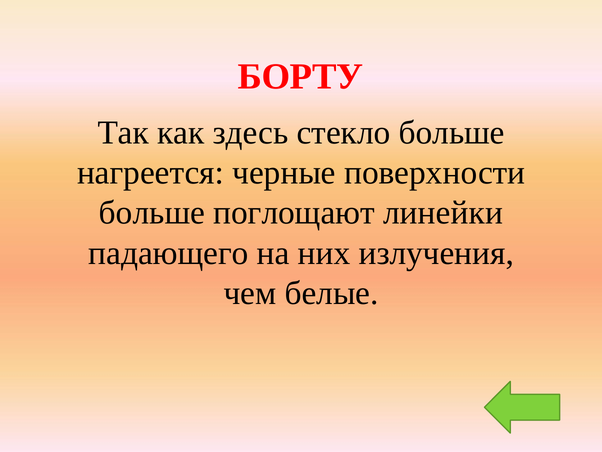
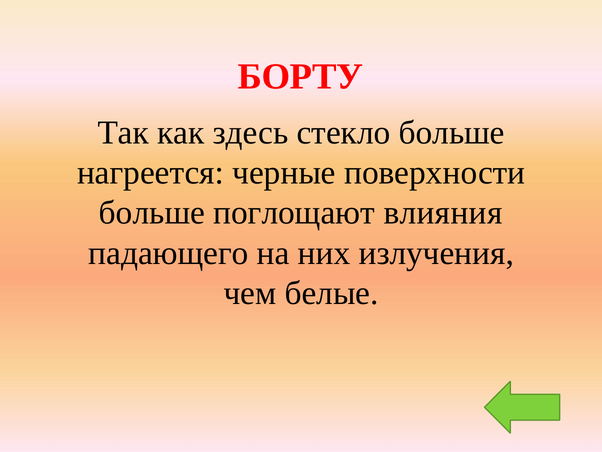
линейки: линейки -> влияния
